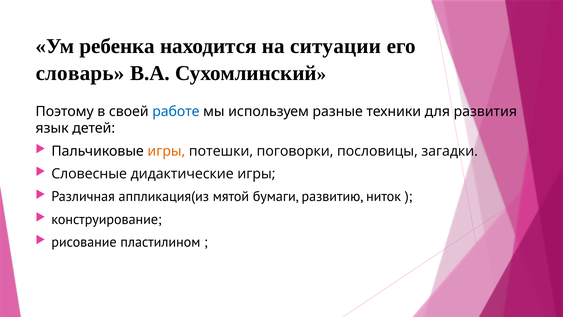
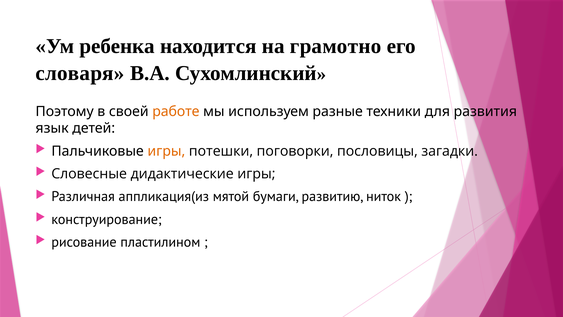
ситуации: ситуации -> грамотно
словарь: словарь -> словаря
работе colour: blue -> orange
